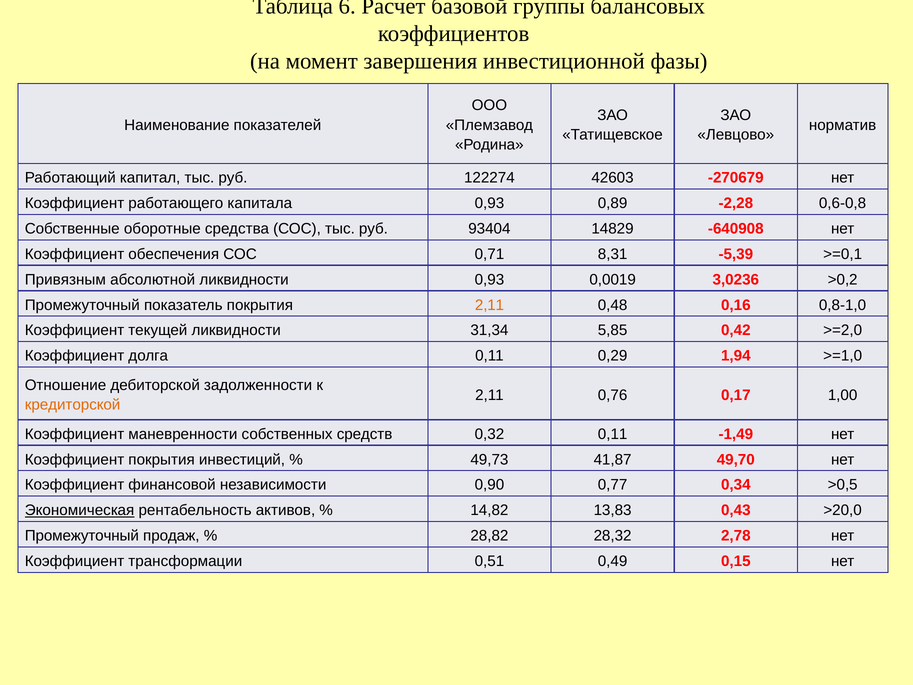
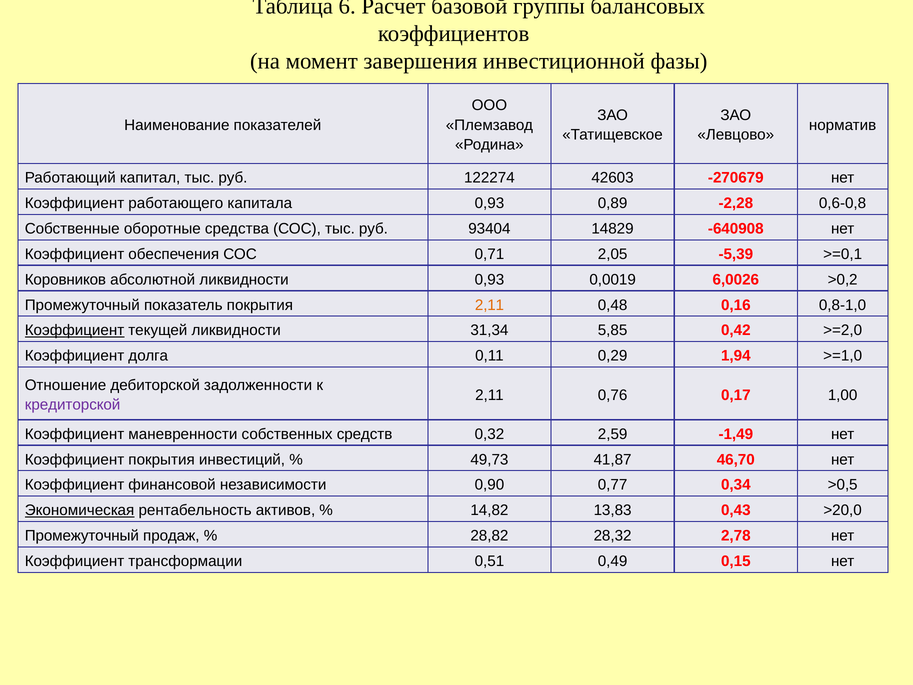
8,31: 8,31 -> 2,05
Привязным: Привязным -> Коровников
3,0236: 3,0236 -> 6,0026
Коэффициент at (75, 330) underline: none -> present
кредиторской colour: orange -> purple
0,32 0,11: 0,11 -> 2,59
49,70: 49,70 -> 46,70
